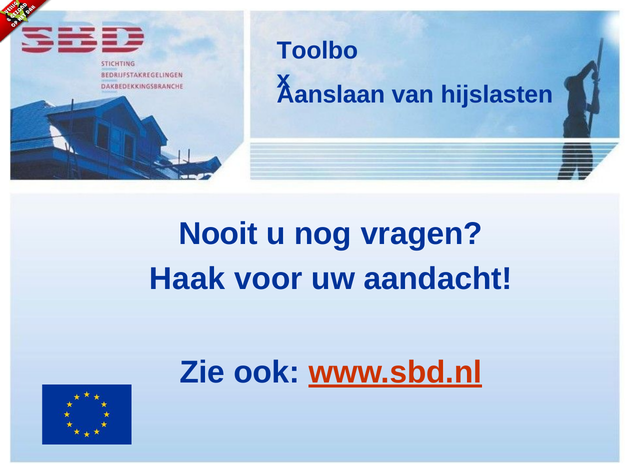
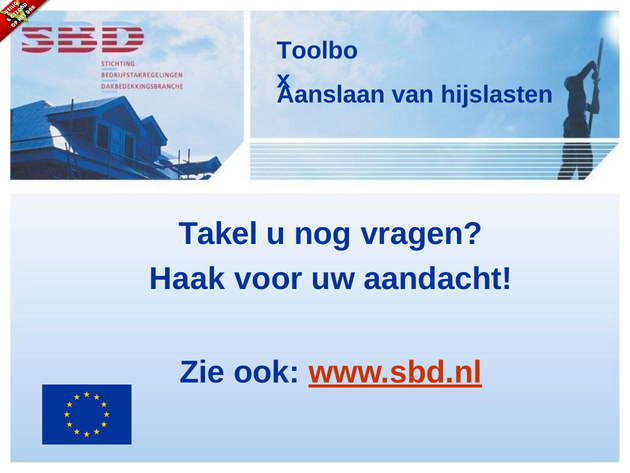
Nooit: Nooit -> Takel
